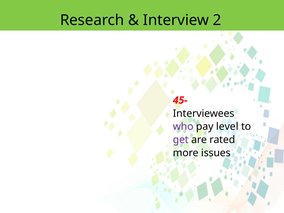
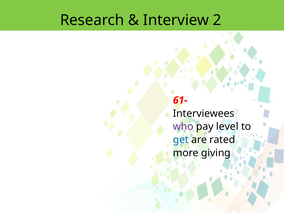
45-: 45- -> 61-
get colour: purple -> blue
issues: issues -> giving
